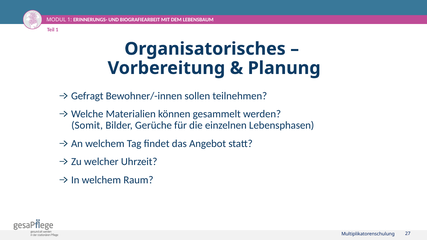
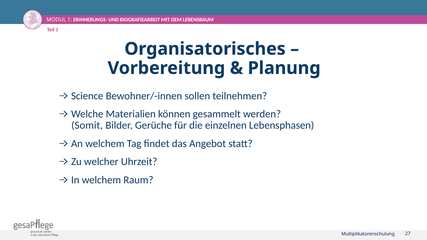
Gefragt: Gefragt -> Science
